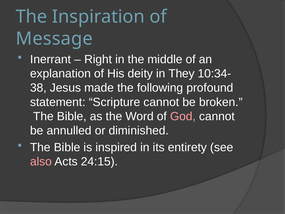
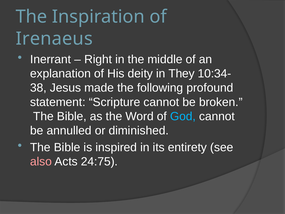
Message: Message -> Irenaeus
God colour: pink -> light blue
24:15: 24:15 -> 24:75
